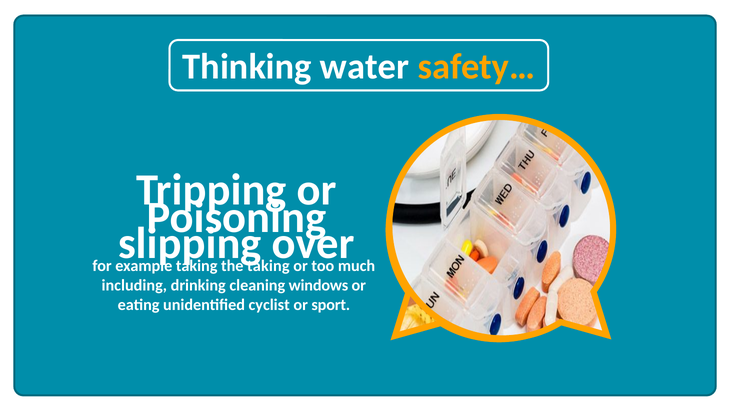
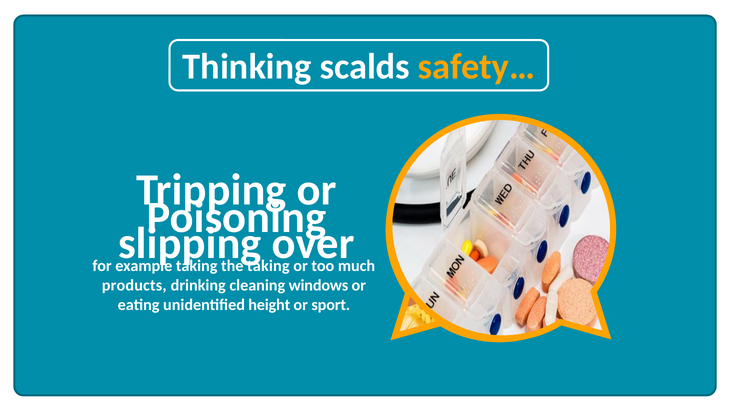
water: water -> scalds
including: including -> products
cyclist: cyclist -> height
